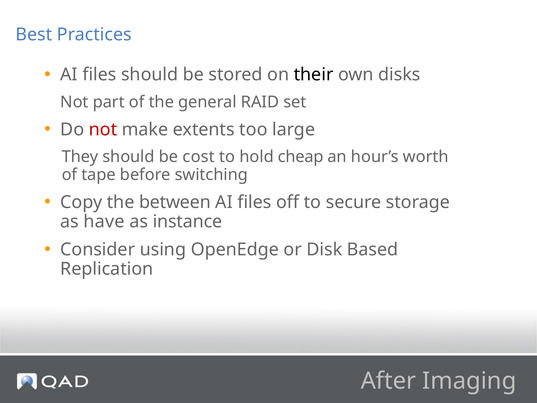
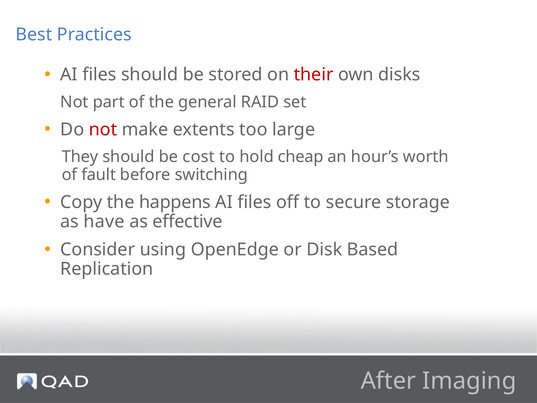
their colour: black -> red
tape: tape -> fault
between: between -> happens
instance: instance -> effective
